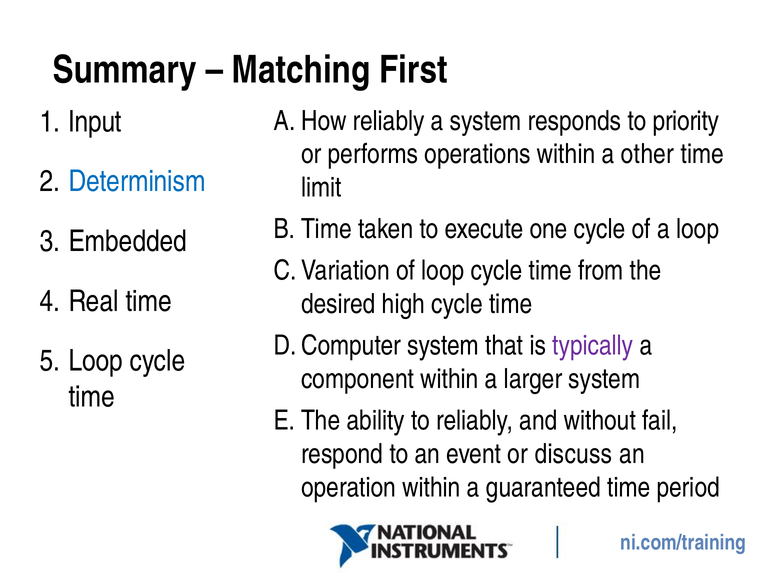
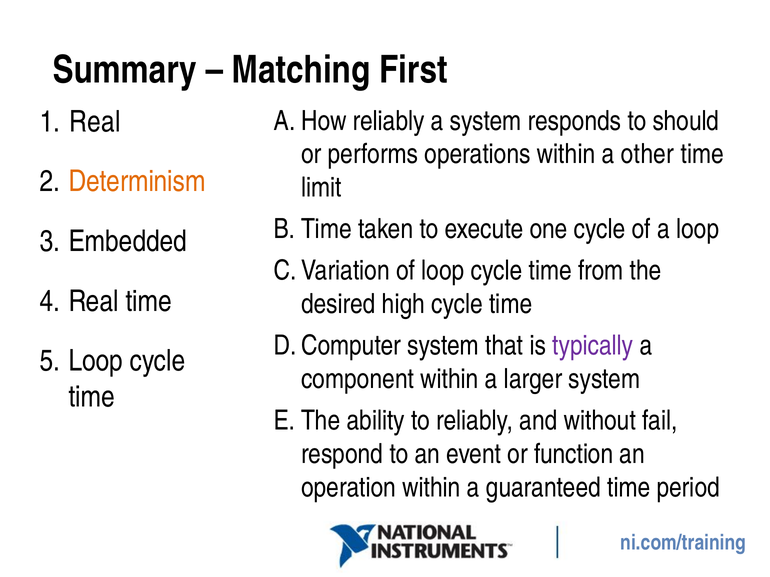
Input at (95, 122): Input -> Real
priority: priority -> should
Determinism colour: blue -> orange
discuss: discuss -> function
